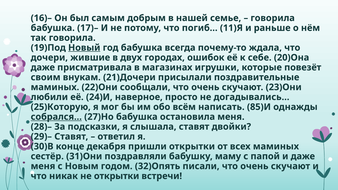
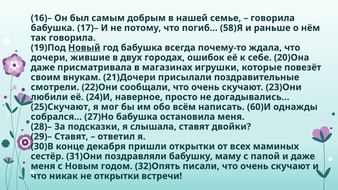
11)Я: 11)Я -> 58)Я
маминых at (55, 87): маминых -> смотрели
25)Которую: 25)Которую -> 25)Скучают
85)И: 85)И -> 60)И
собрался… underline: present -> none
